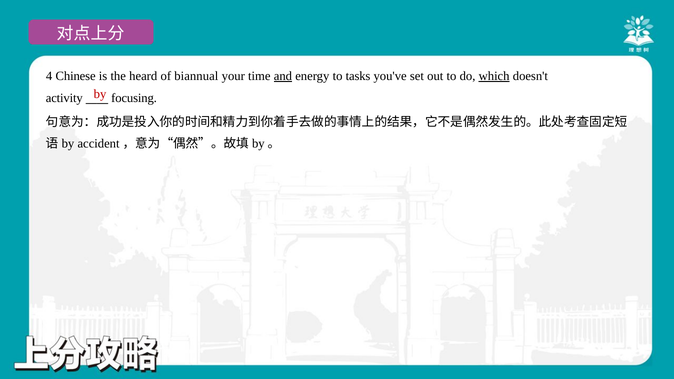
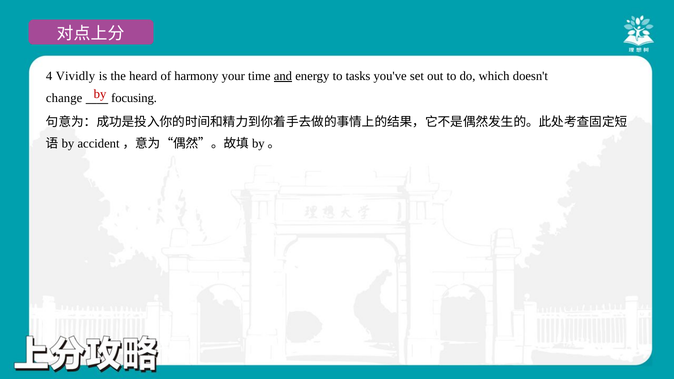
Chinese: Chinese -> Vividly
biannual: biannual -> harmony
which underline: present -> none
activity: activity -> change
